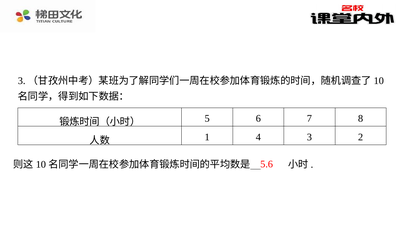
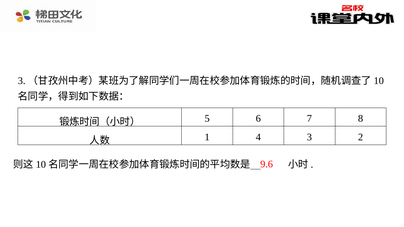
5.6: 5.6 -> 9.6
